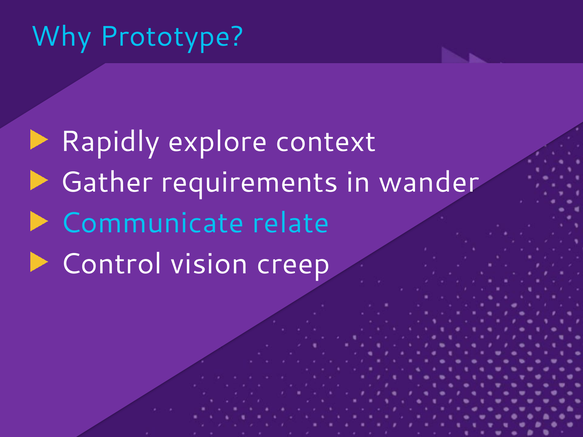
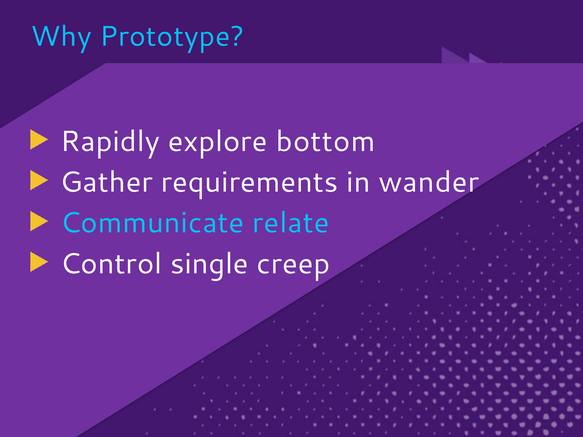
context: context -> bottom
vision: vision -> single
